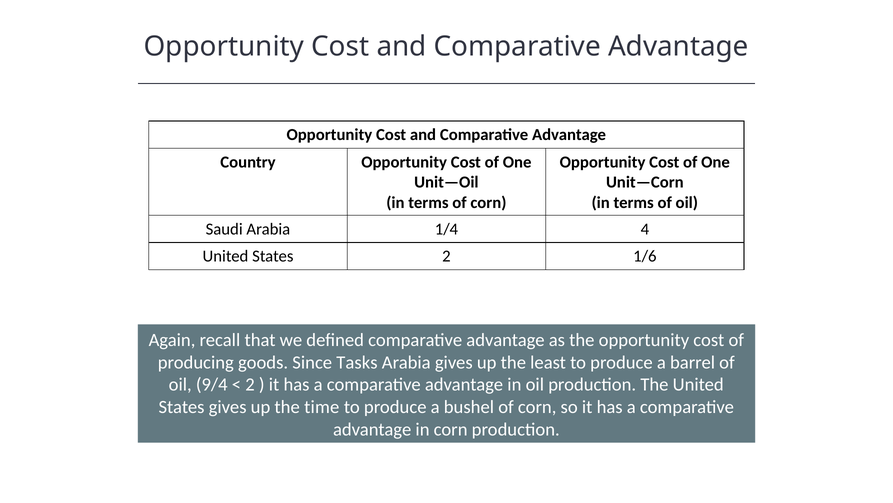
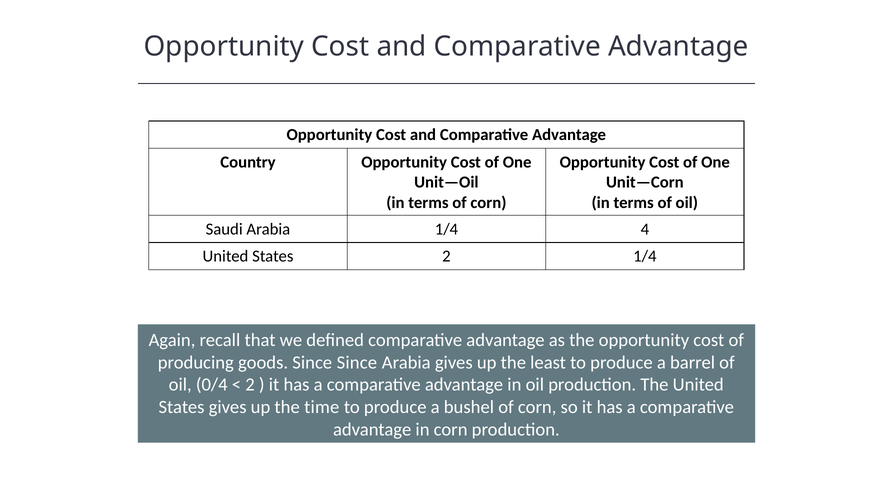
2 1/6: 1/6 -> 1/4
Since Tasks: Tasks -> Since
9/4: 9/4 -> 0/4
